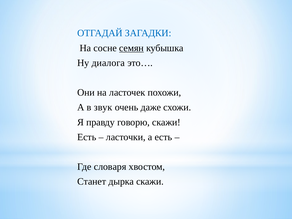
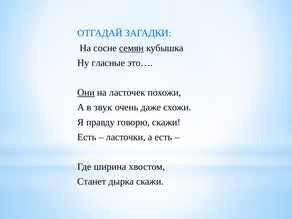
диалога: диалога -> гласные
Они underline: none -> present
словаря: словаря -> ширина
